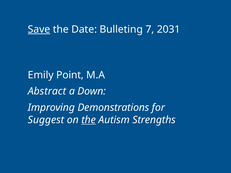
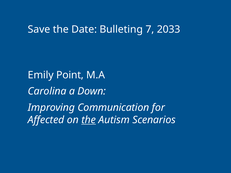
Save underline: present -> none
2031: 2031 -> 2033
Abstract: Abstract -> Carolina
Demonstrations: Demonstrations -> Communication
Suggest: Suggest -> Affected
Strengths: Strengths -> Scenarios
